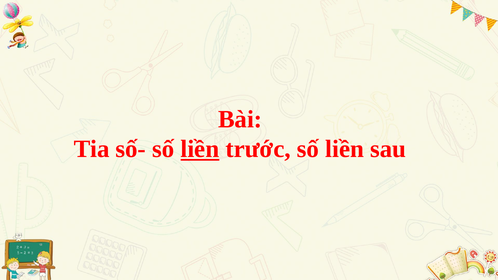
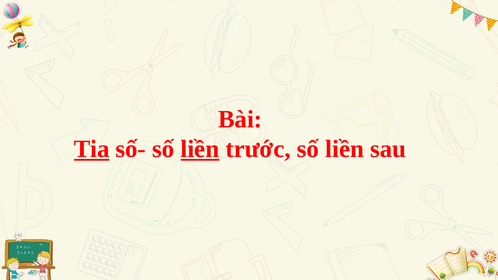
Tia underline: none -> present
